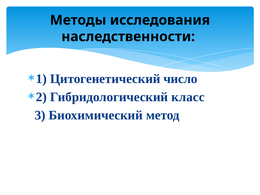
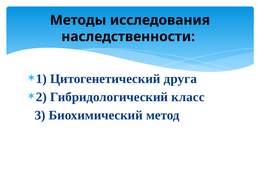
число: число -> друга
